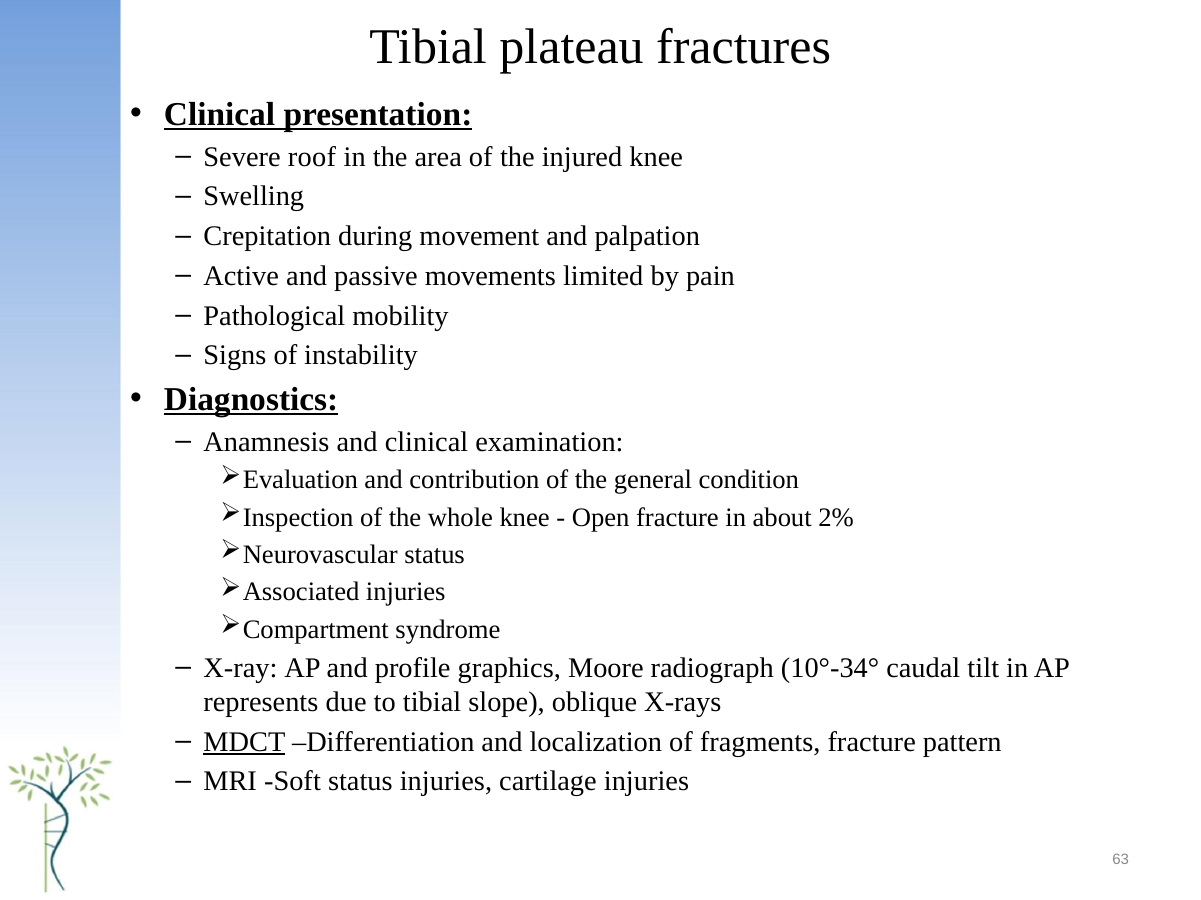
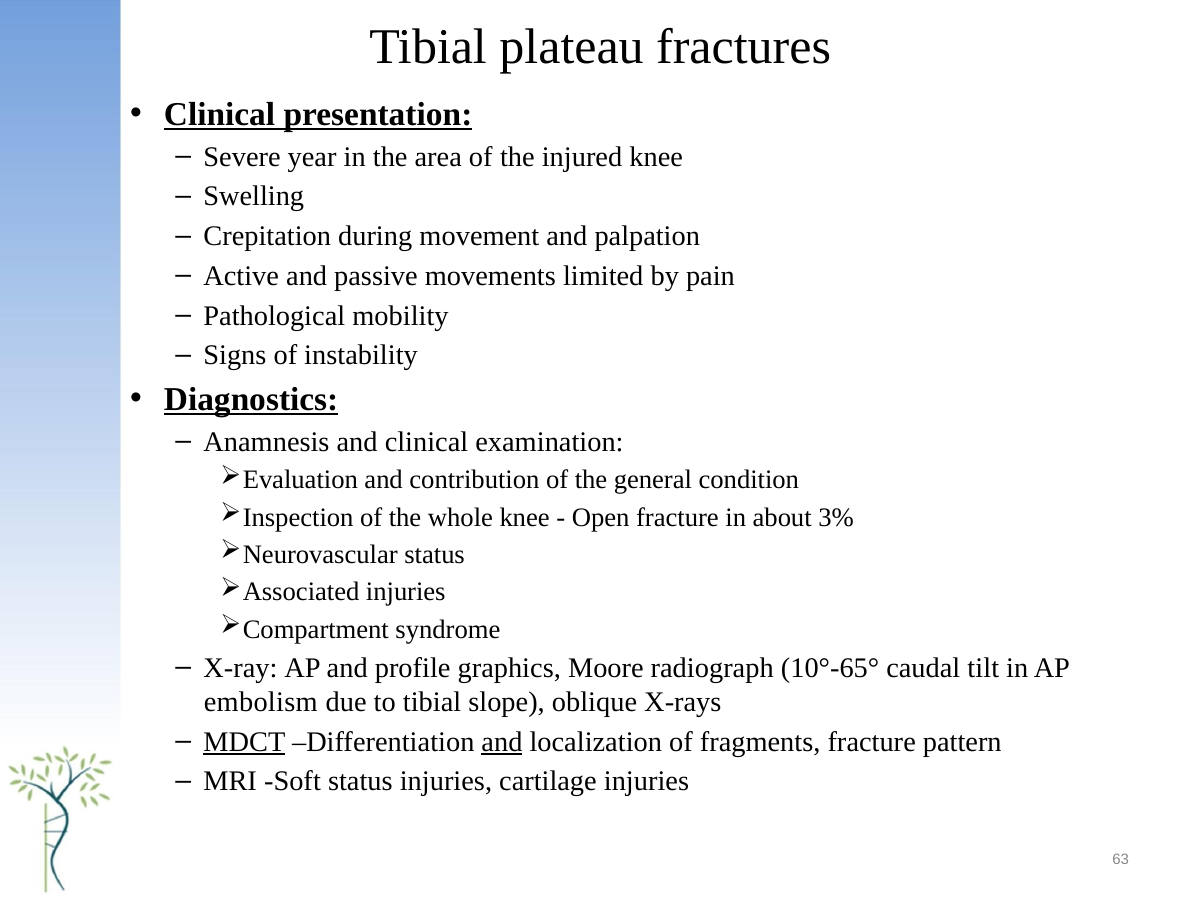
roof: roof -> year
2%: 2% -> 3%
10°-34°: 10°-34° -> 10°-65°
represents: represents -> embolism
and at (502, 742) underline: none -> present
